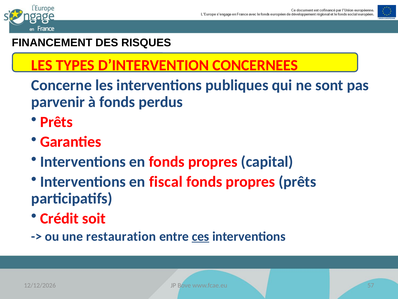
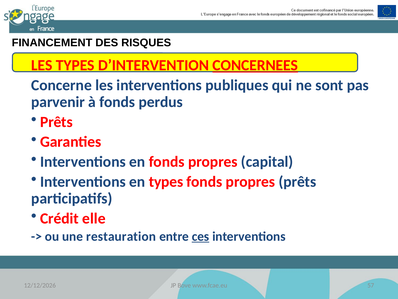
CONCERNEES underline: none -> present
en fiscal: fiscal -> types
soit: soit -> elle
